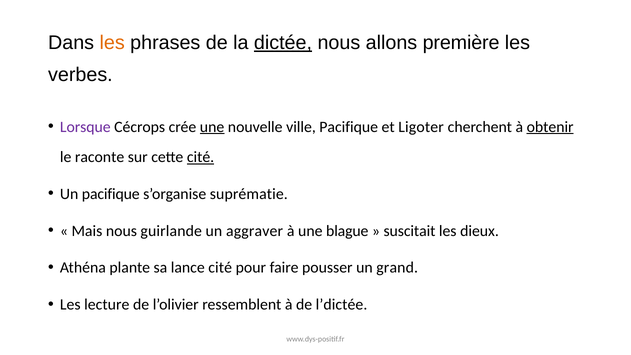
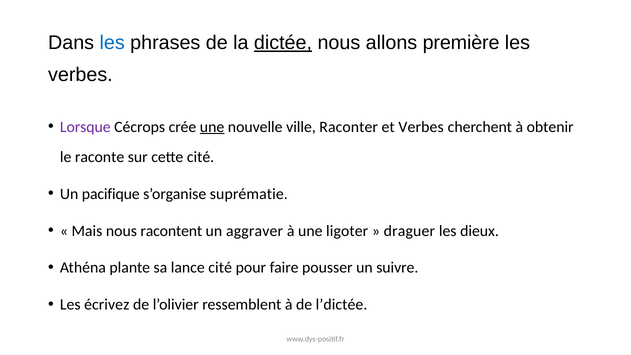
les at (112, 43) colour: orange -> blue
ville Pacifique: Pacifique -> Raconter
et Ligoter: Ligoter -> Verbes
obtenir underline: present -> none
cité at (201, 157) underline: present -> none
guirlande: guirlande -> racontent
blague: blague -> ligoter
suscitait: suscitait -> draguer
grand: grand -> suivre
lecture: lecture -> écrivez
